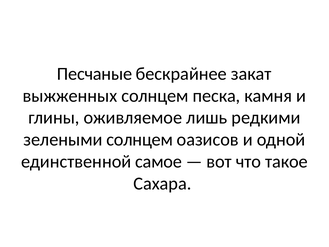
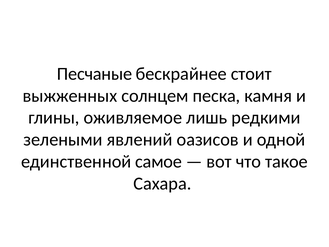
закат: закат -> стоит
зелеными солнцем: солнцем -> явлений
